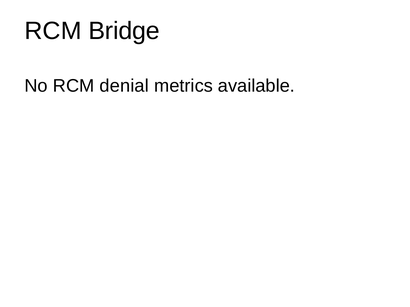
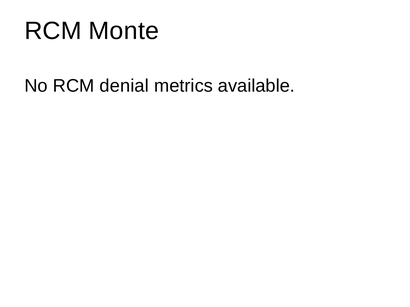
Bridge: Bridge -> Monte
